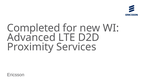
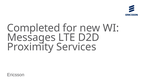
Advanced: Advanced -> Messages
